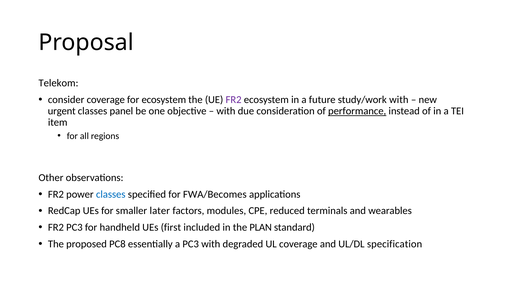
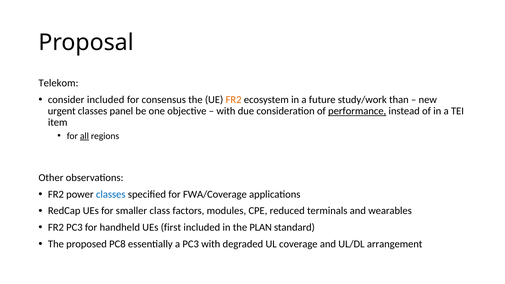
consider coverage: coverage -> included
for ecosystem: ecosystem -> consensus
FR2 at (234, 100) colour: purple -> orange
study/work with: with -> than
all underline: none -> present
FWA/Becomes: FWA/Becomes -> FWA/Coverage
later: later -> class
specification: specification -> arrangement
